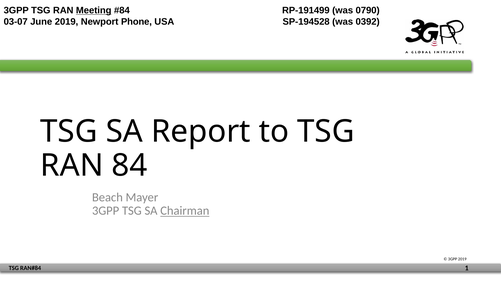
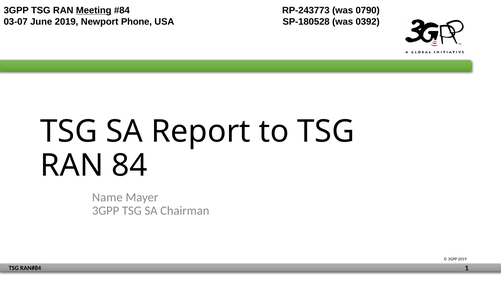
RP-191499: RP-191499 -> RP-243773
SP-194528: SP-194528 -> SP-180528
Beach: Beach -> Name
Chairman underline: present -> none
